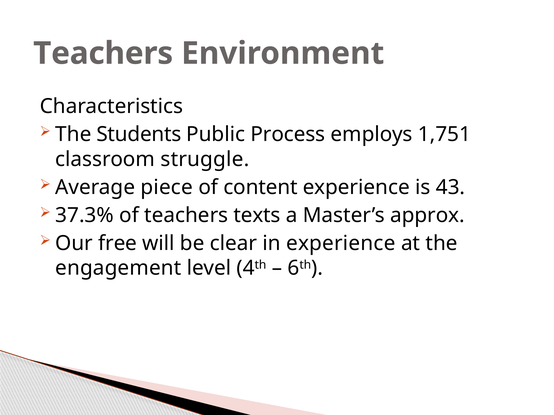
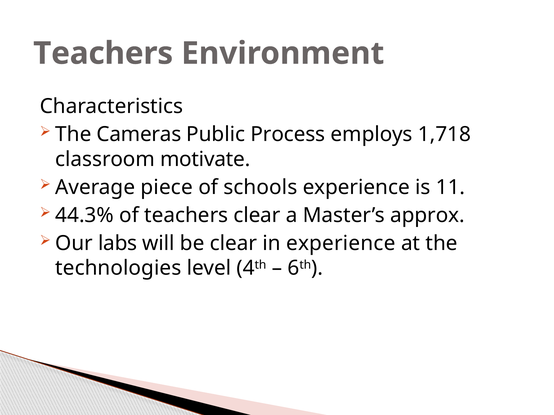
Students: Students -> Cameras
1,751: 1,751 -> 1,718
struggle: struggle -> motivate
content: content -> schools
43: 43 -> 11
37.3%: 37.3% -> 44.3%
teachers texts: texts -> clear
free: free -> labs
engagement: engagement -> technologies
